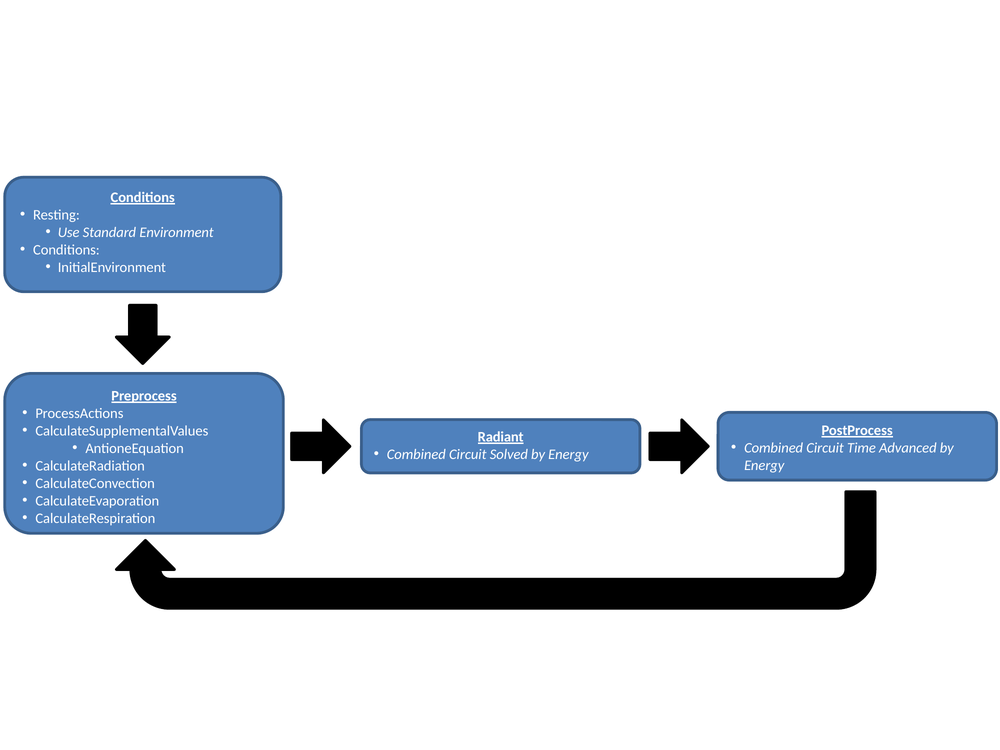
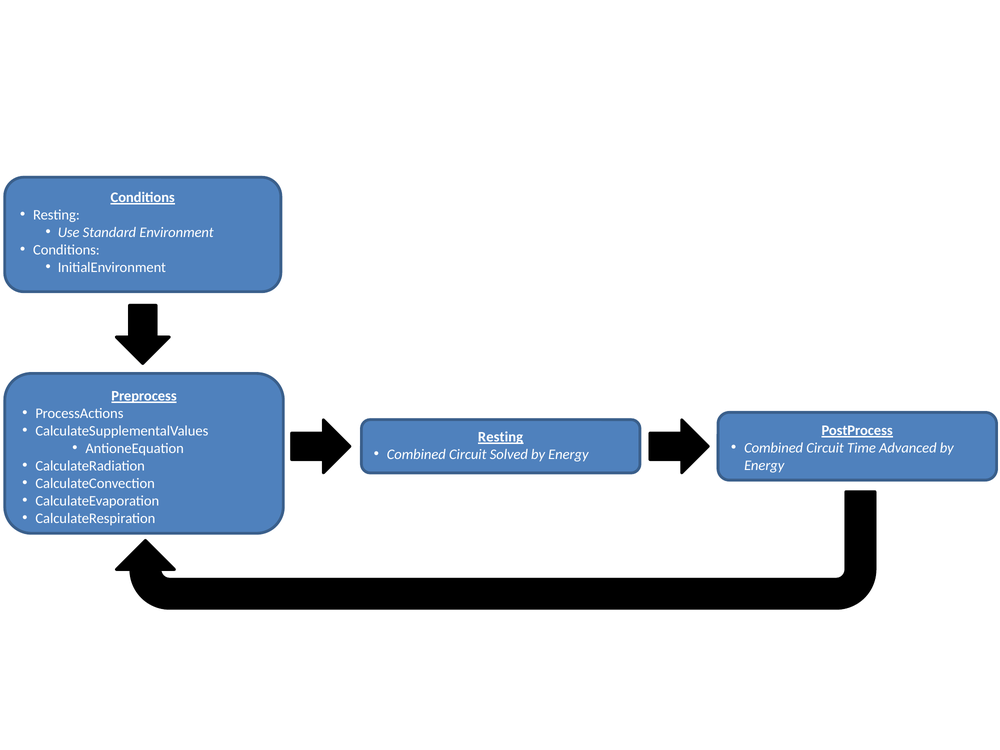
Radiant at (501, 437): Radiant -> Resting
